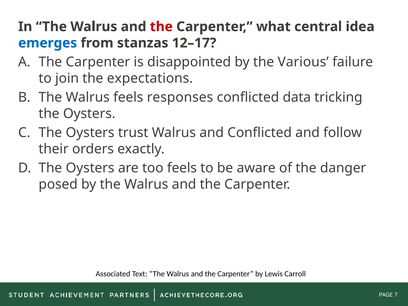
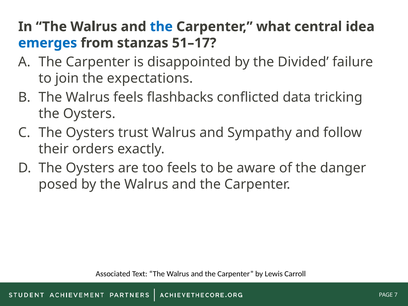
the at (161, 27) colour: red -> blue
12–17: 12–17 -> 51–17
Various: Various -> Divided
responses: responses -> flashbacks
and Conflicted: Conflicted -> Sympathy
